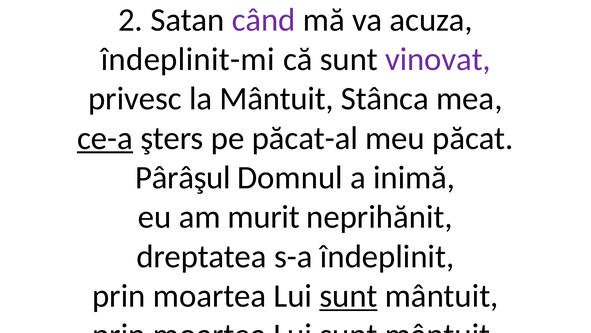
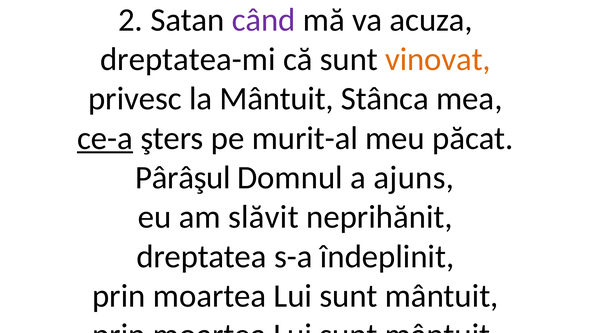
îndeplinit-mi: îndeplinit-mi -> dreptatea-mi
vinovat colour: purple -> orange
păcat-al: păcat-al -> murit-al
inimă: inimă -> ajuns
murit: murit -> slăvit
sunt at (348, 296) underline: present -> none
